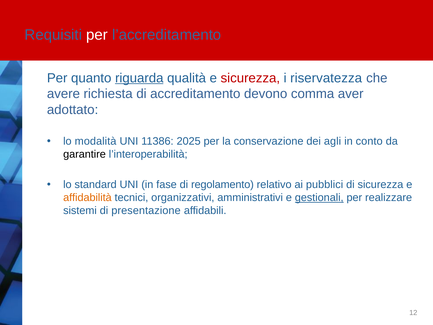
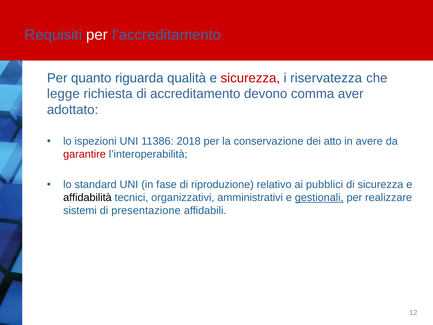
riguarda underline: present -> none
avere: avere -> legge
modalità: modalità -> ispezioni
2025: 2025 -> 2018
agli: agli -> atto
conto: conto -> avere
garantire colour: black -> red
regolamento: regolamento -> riproduzione
affidabilità colour: orange -> black
